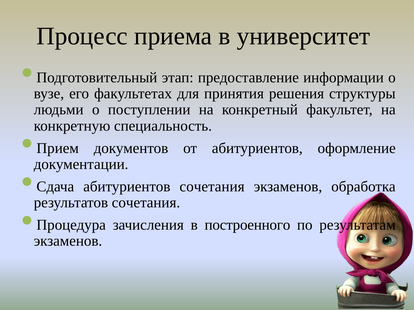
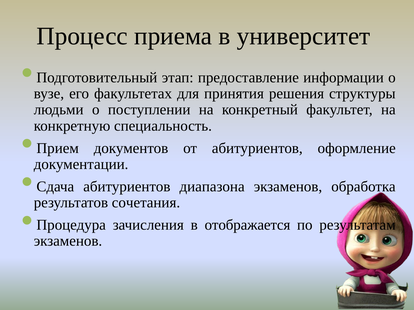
абитуриентов сочетания: сочетания -> диапазона
построенного: построенного -> отображается
